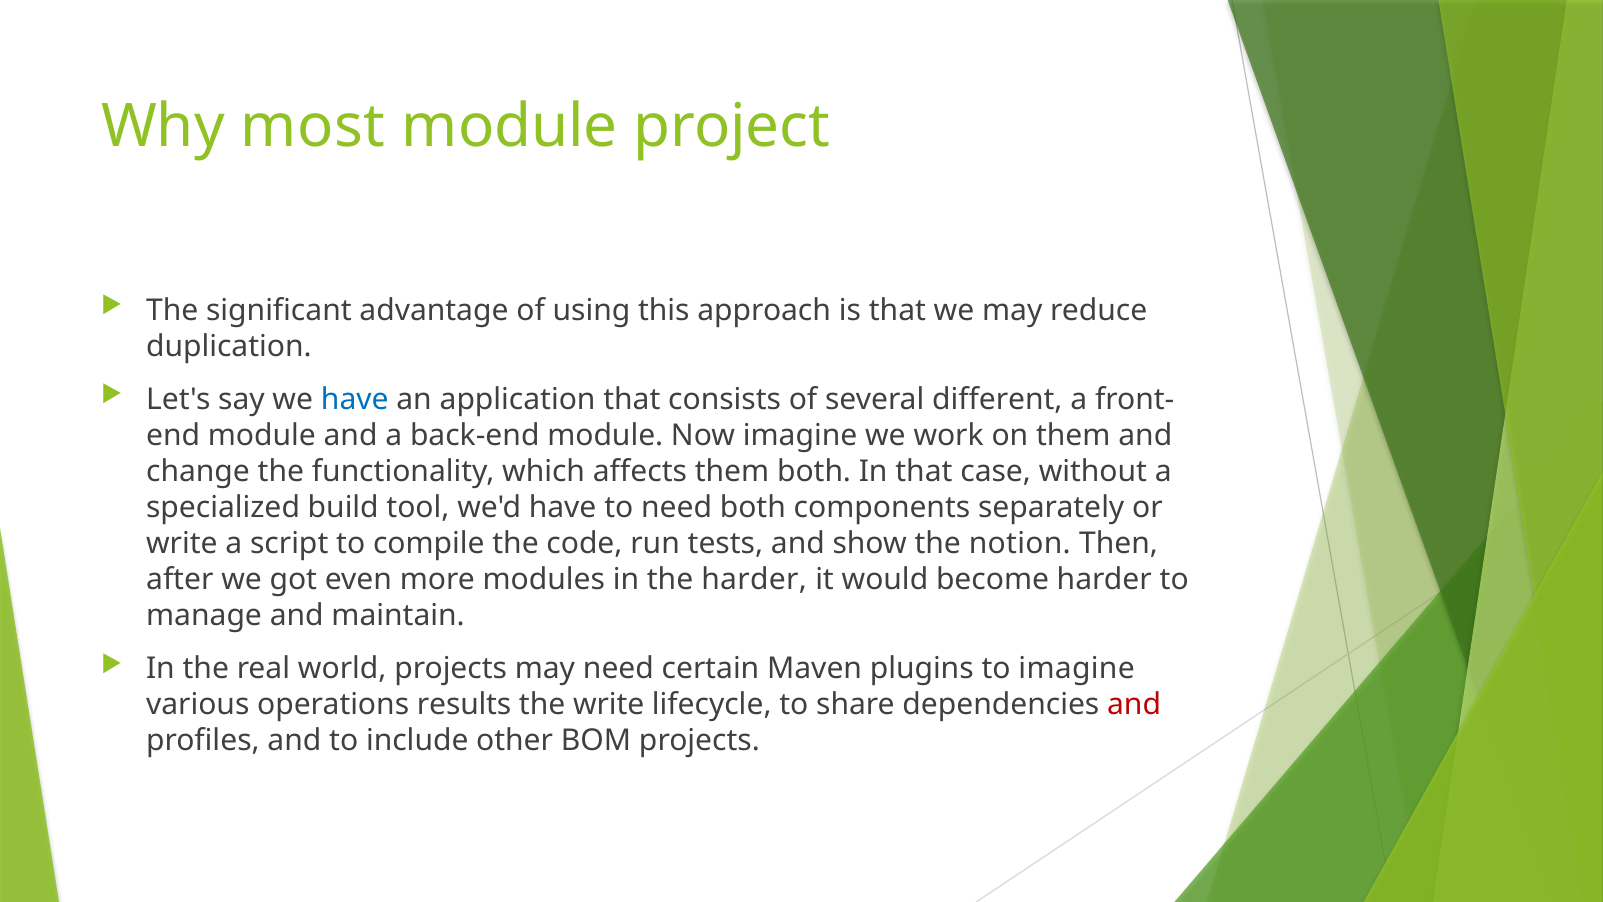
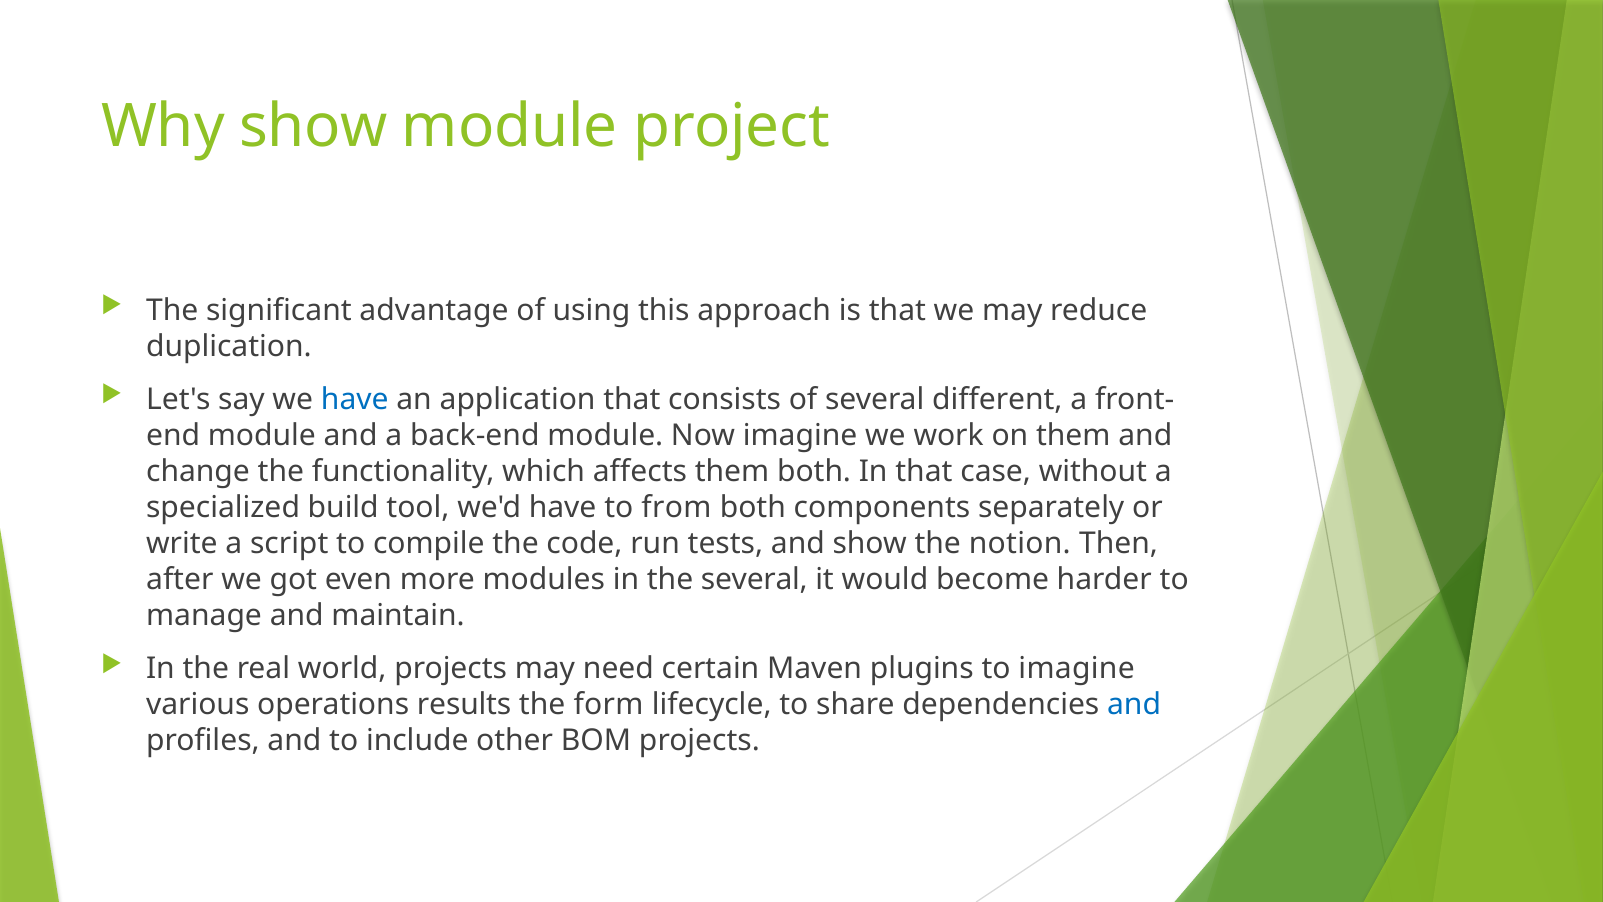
Why most: most -> show
to need: need -> from
the harder: harder -> several
the write: write -> form
and at (1134, 704) colour: red -> blue
